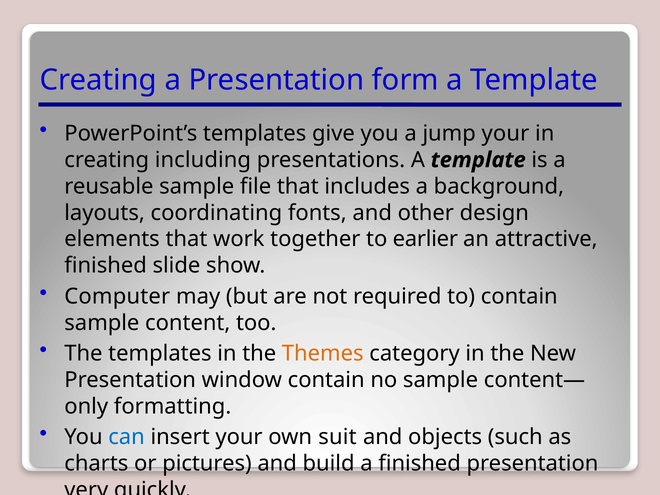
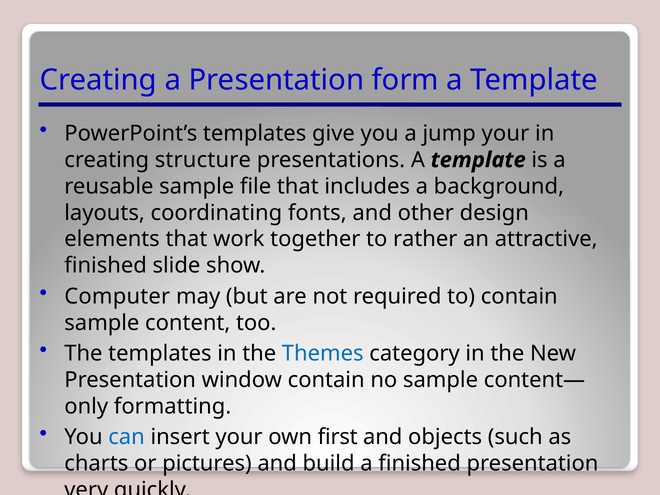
including: including -> structure
earlier: earlier -> rather
Themes colour: orange -> blue
suit: suit -> first
